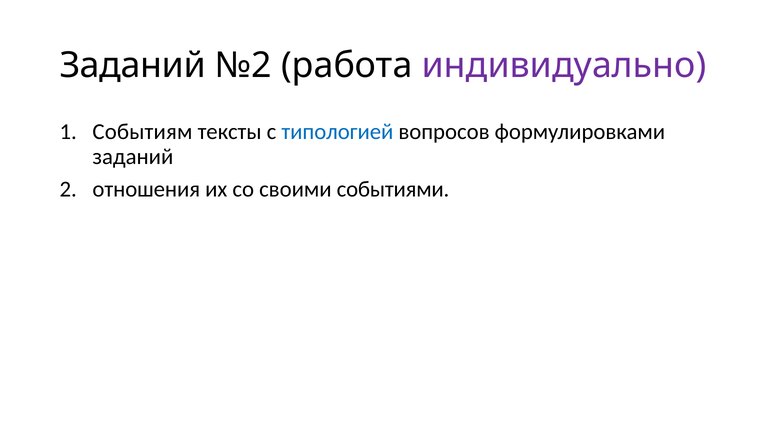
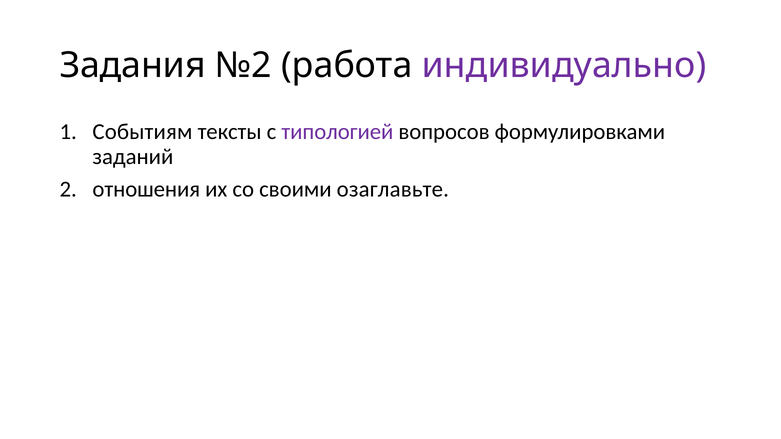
Заданий at (133, 66): Заданий -> Задания
типологией colour: blue -> purple
событиями: событиями -> озаглавьте
